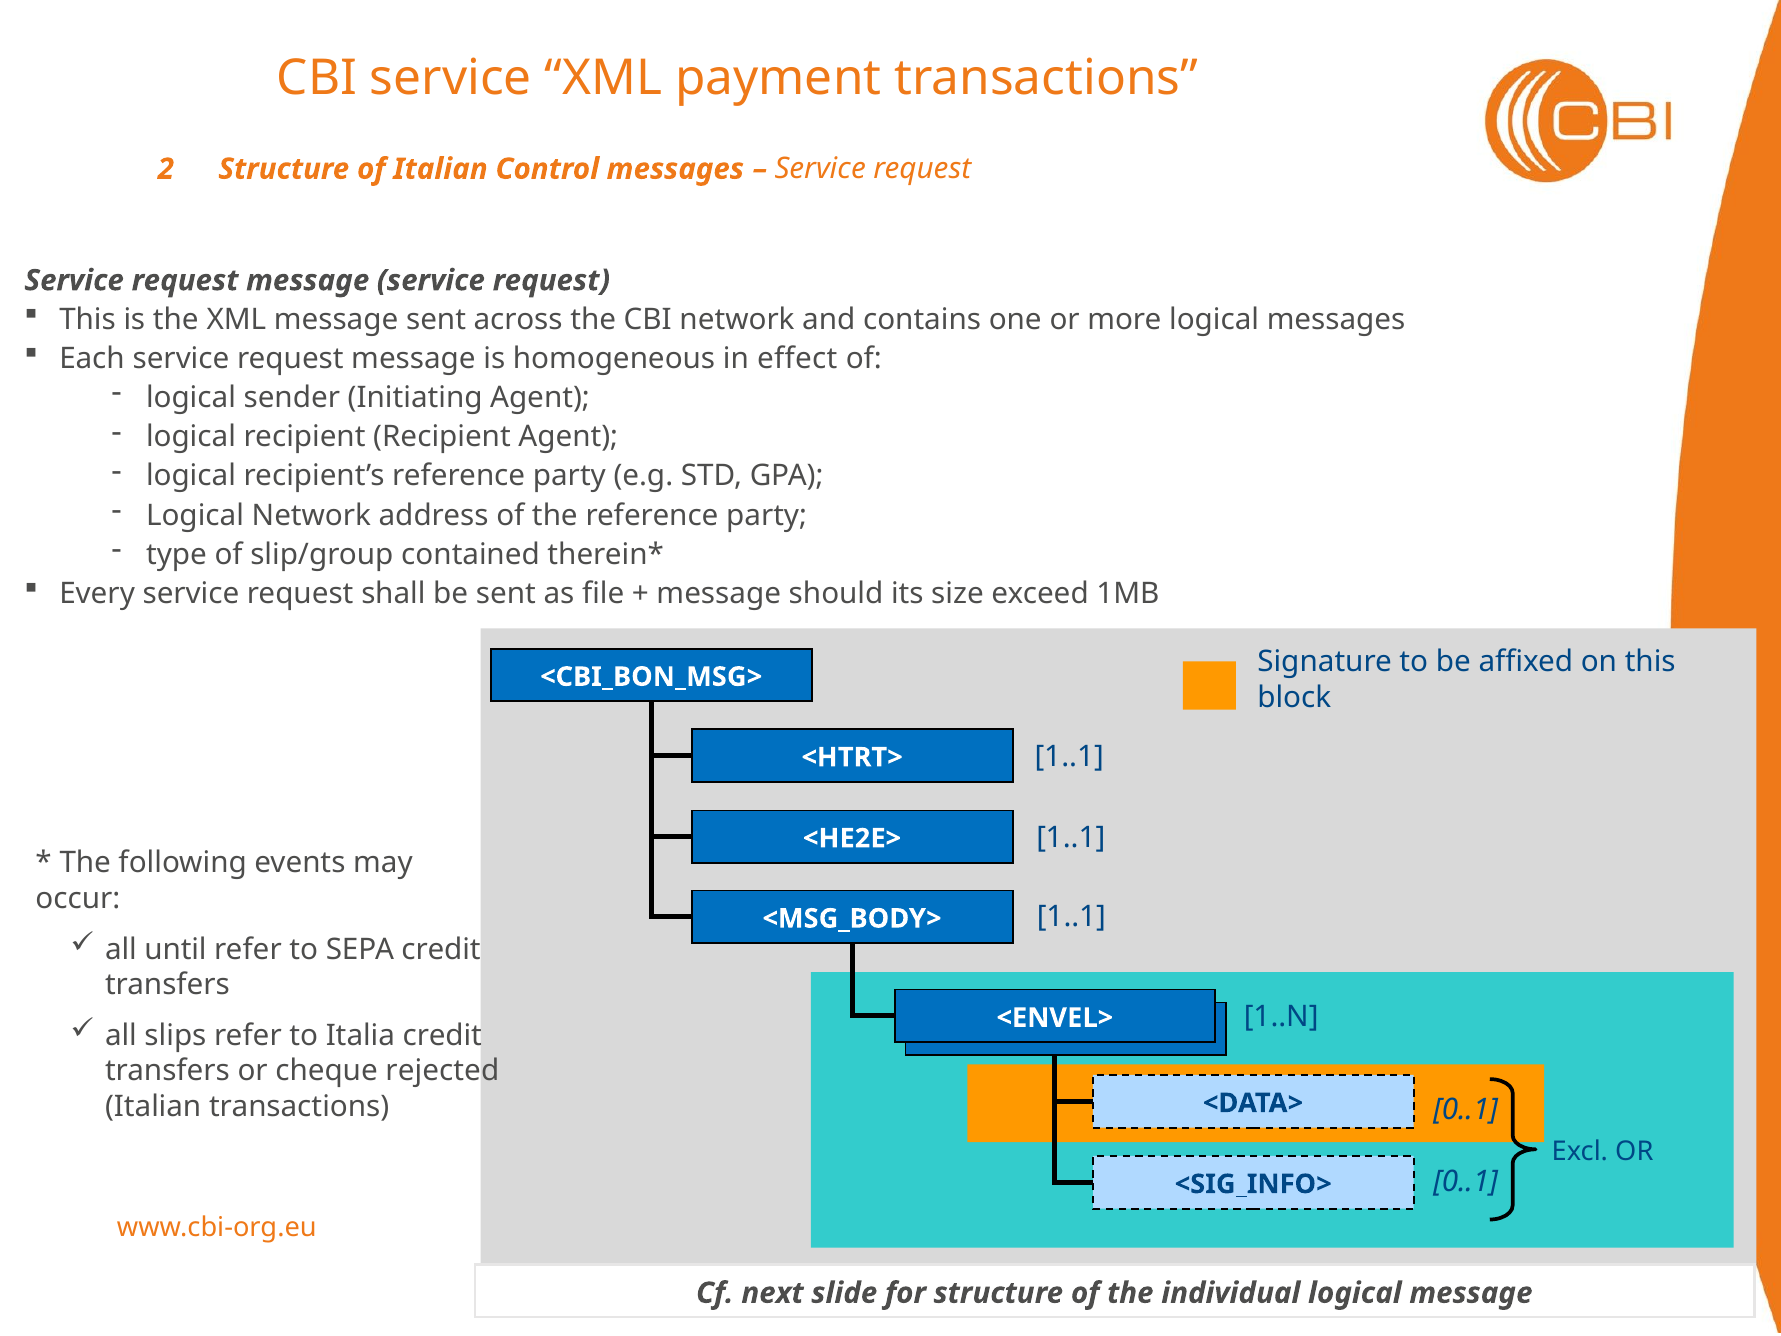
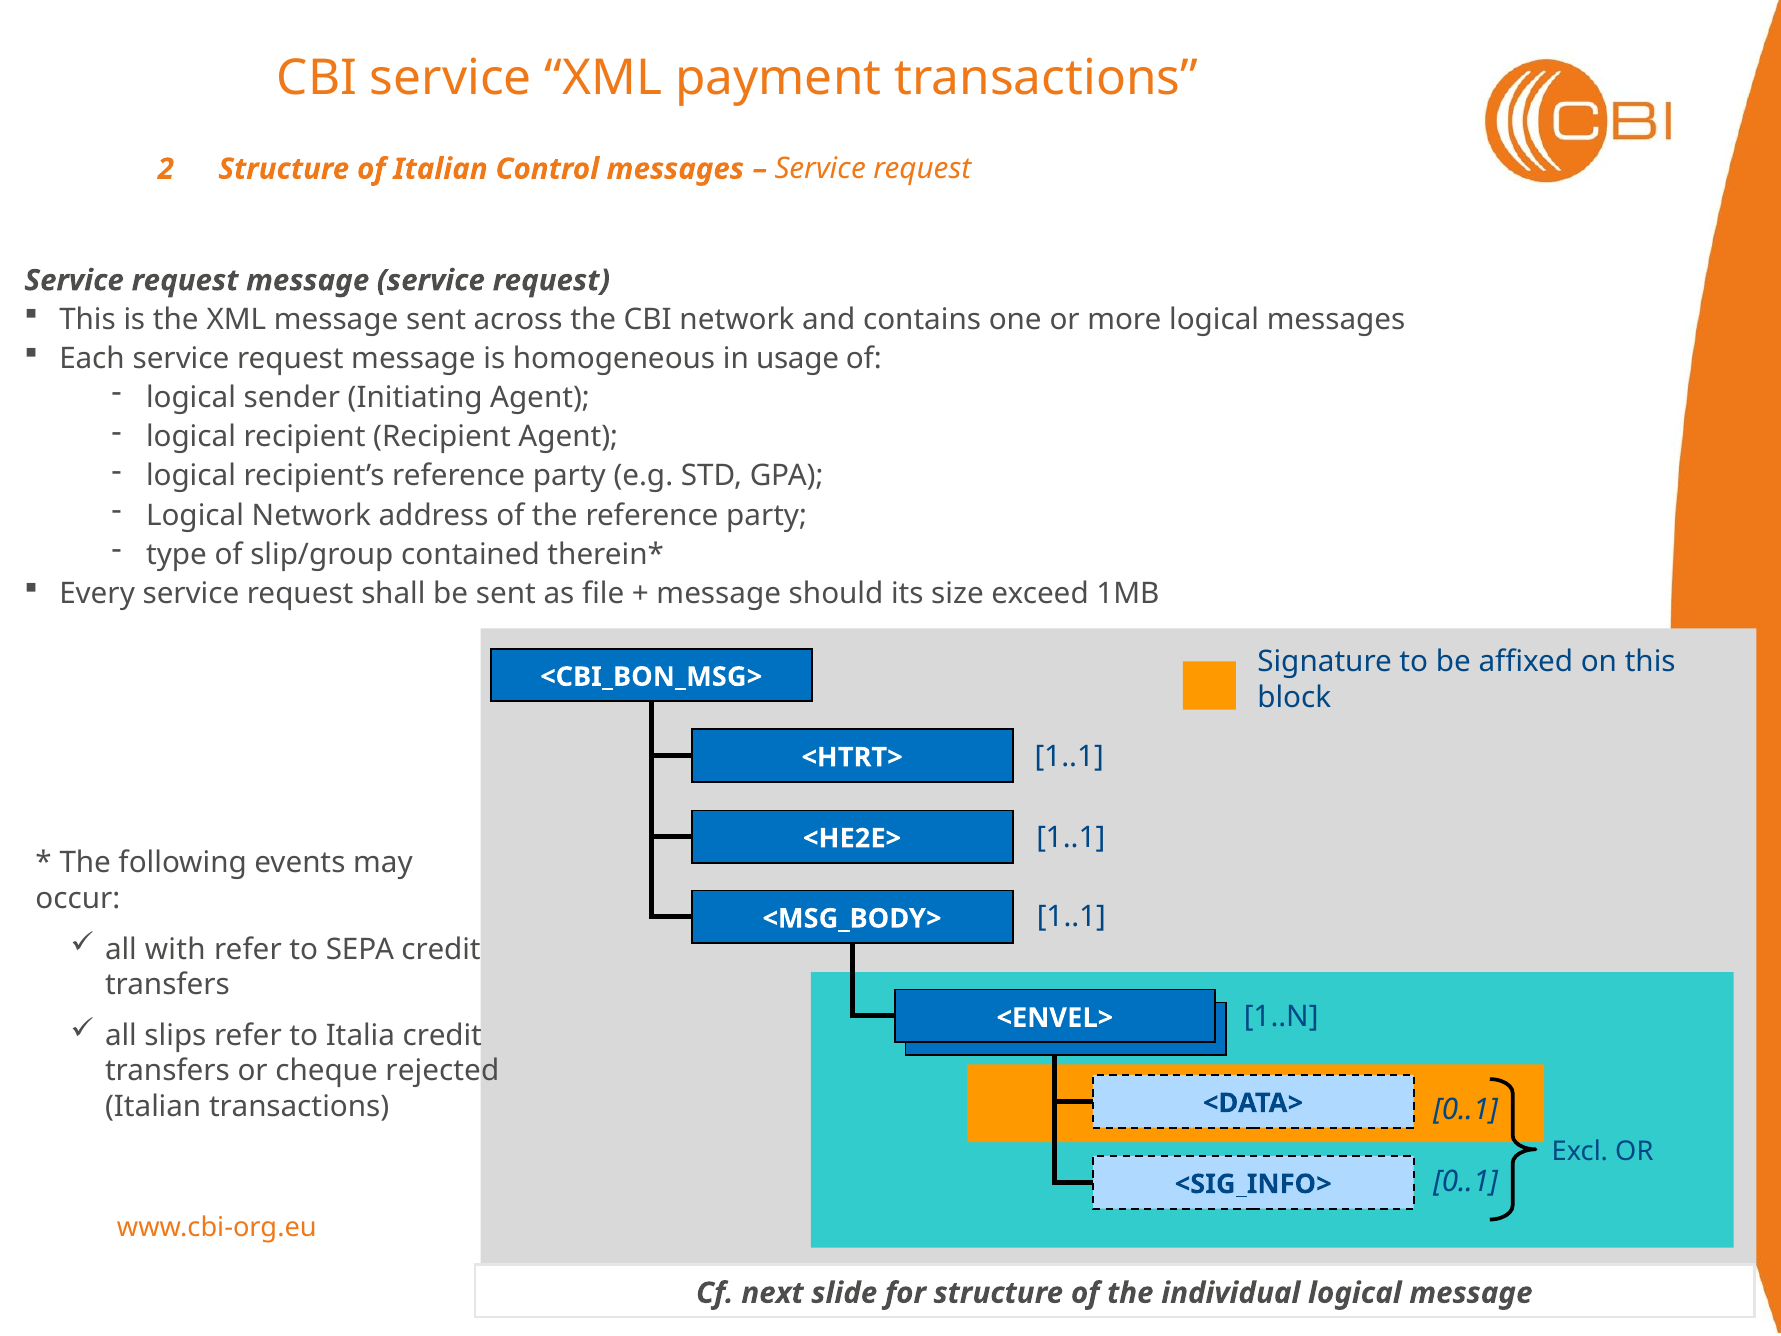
effect: effect -> usage
until: until -> with
